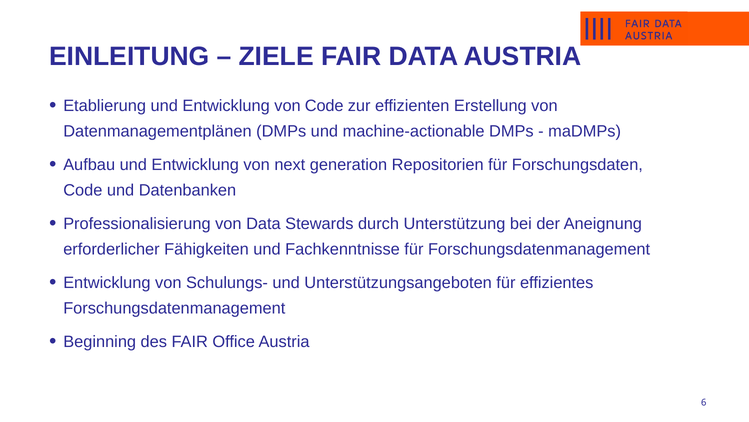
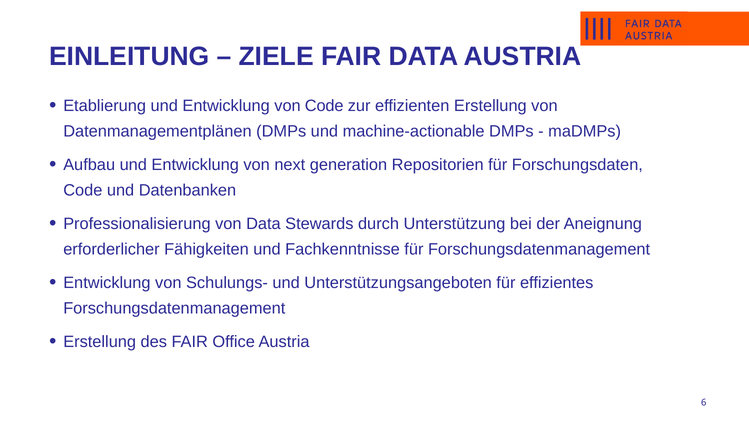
Beginning at (100, 341): Beginning -> Erstellung
